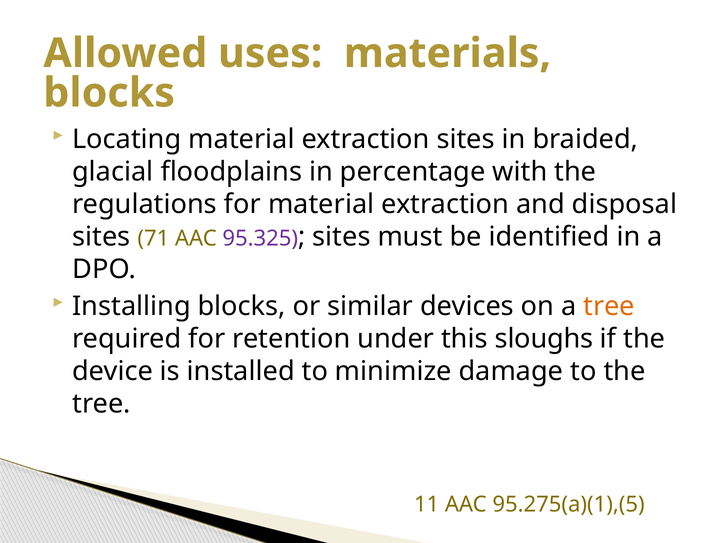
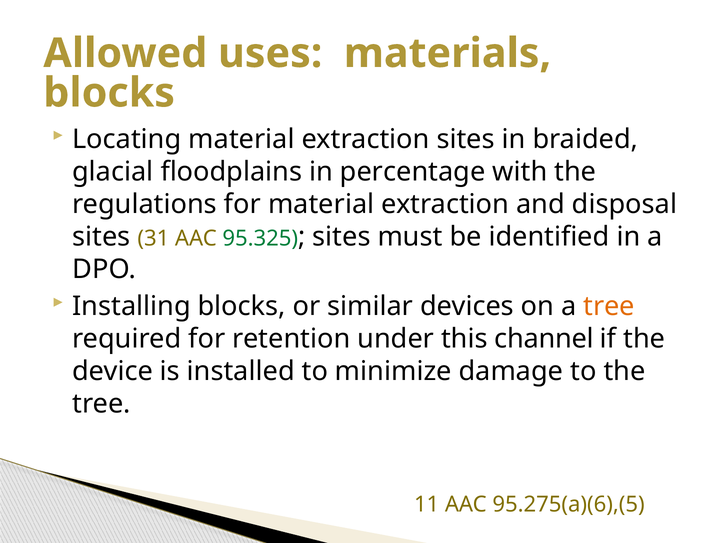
71: 71 -> 31
95.325 colour: purple -> green
sloughs: sloughs -> channel
95.275(a)(1),(5: 95.275(a)(1),(5 -> 95.275(a)(6),(5
